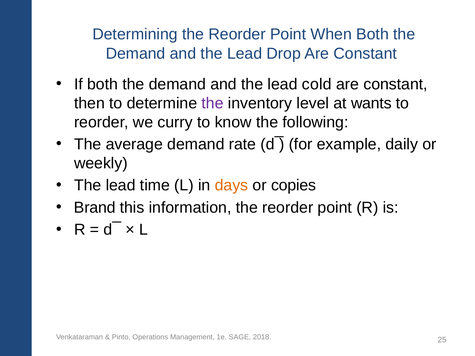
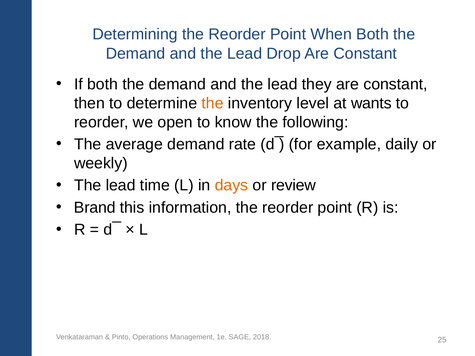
cold: cold -> they
the at (213, 103) colour: purple -> orange
curry: curry -> open
copies: copies -> review
